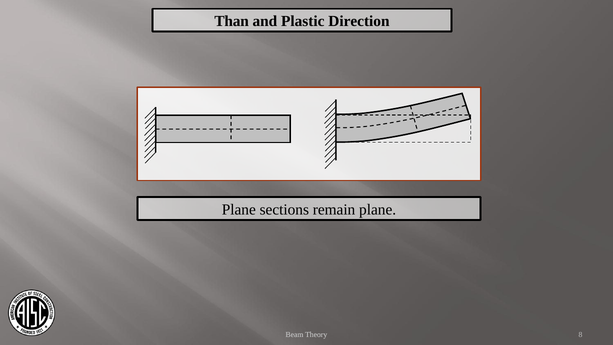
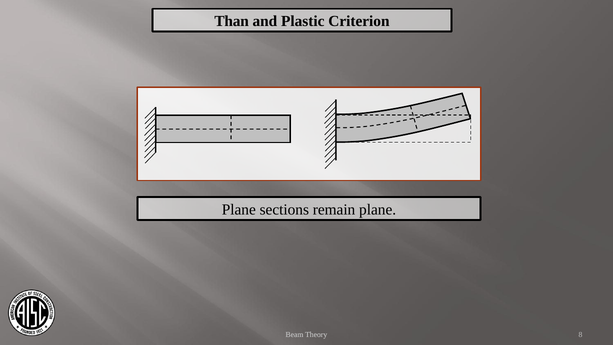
Direction: Direction -> Criterion
